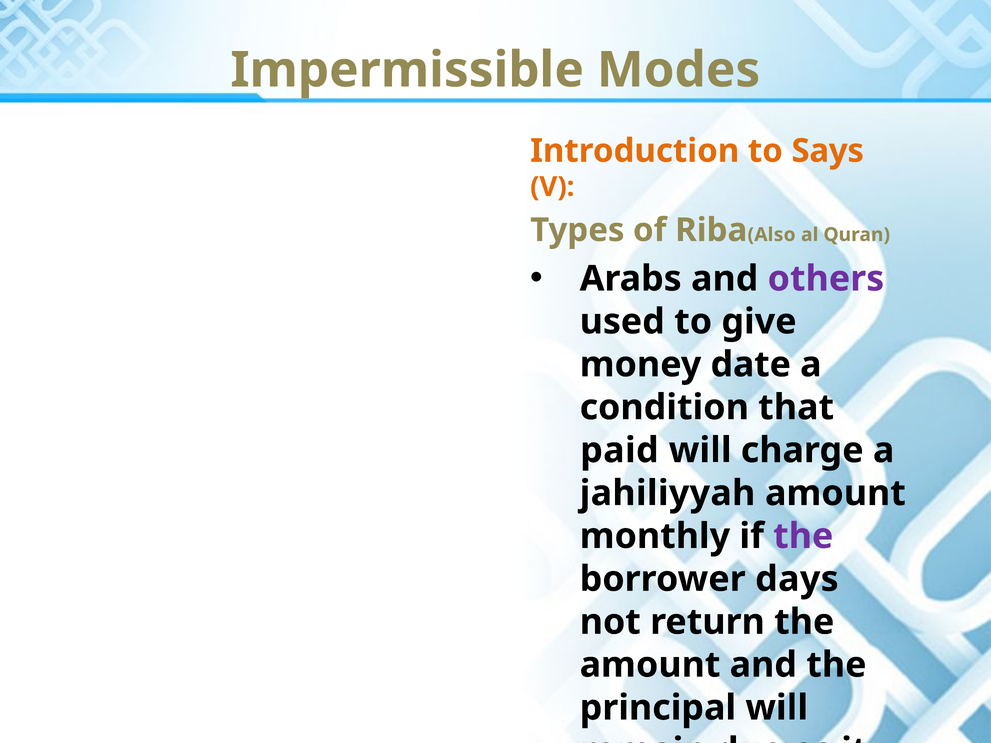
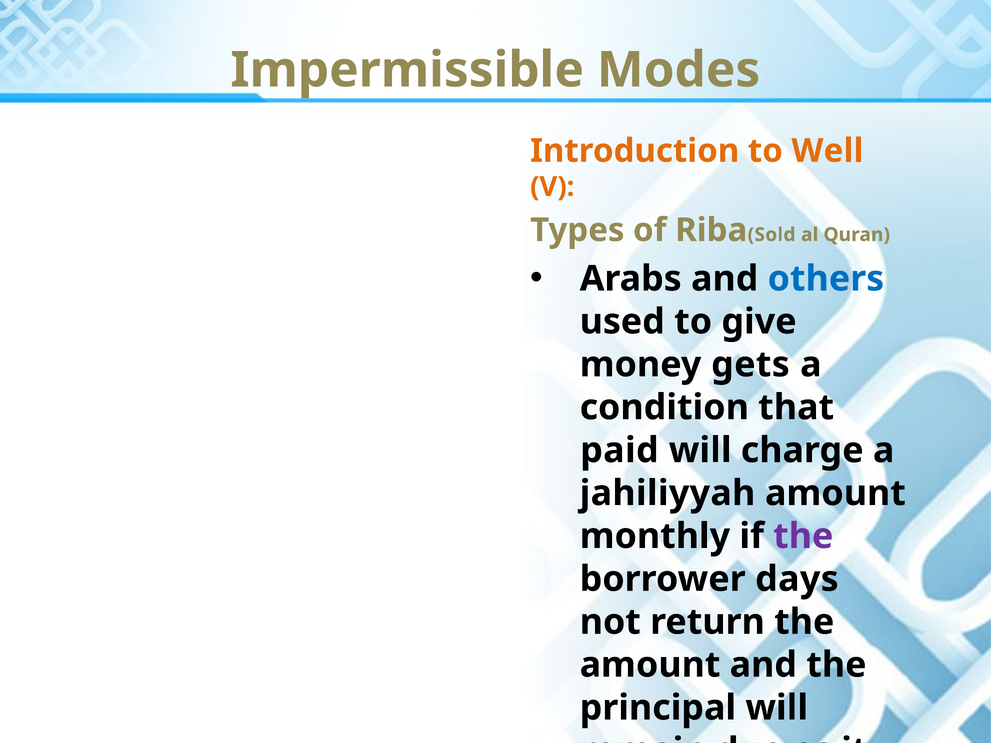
Says: Says -> Well
Also: Also -> Sold
others colour: purple -> blue
date: date -> gets
